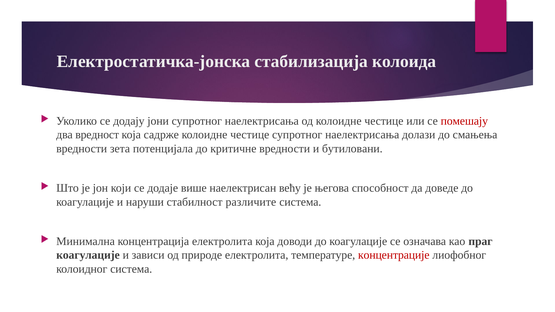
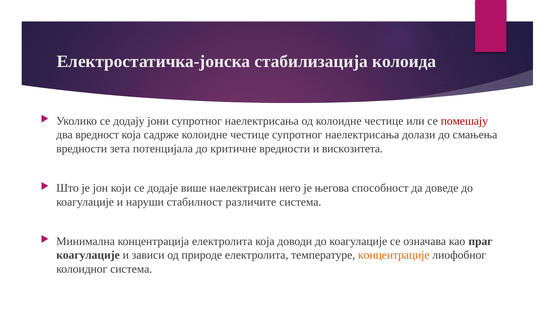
бутиловани: бутиловани -> вискозитета
већу: већу -> него
концентрације colour: red -> orange
